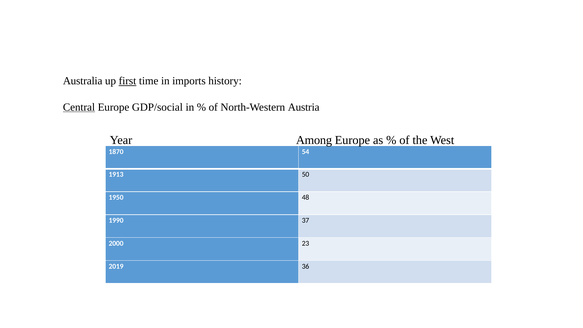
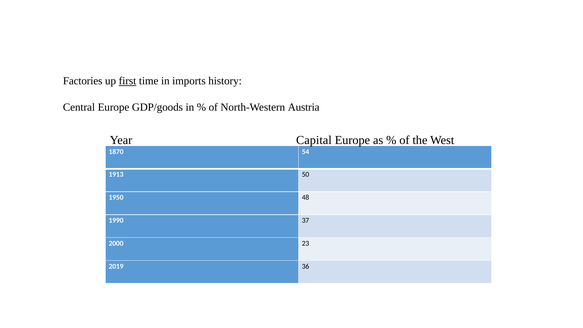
Australia: Australia -> Factories
Central underline: present -> none
GDP/social: GDP/social -> GDP/goods
Among: Among -> Capital
